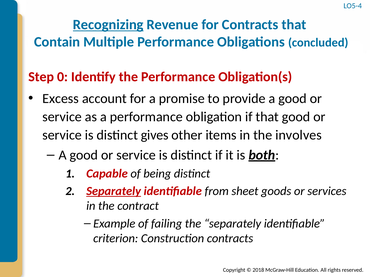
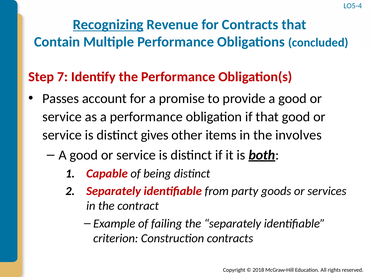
0: 0 -> 7
Excess: Excess -> Passes
Separately at (114, 191) underline: present -> none
sheet: sheet -> party
